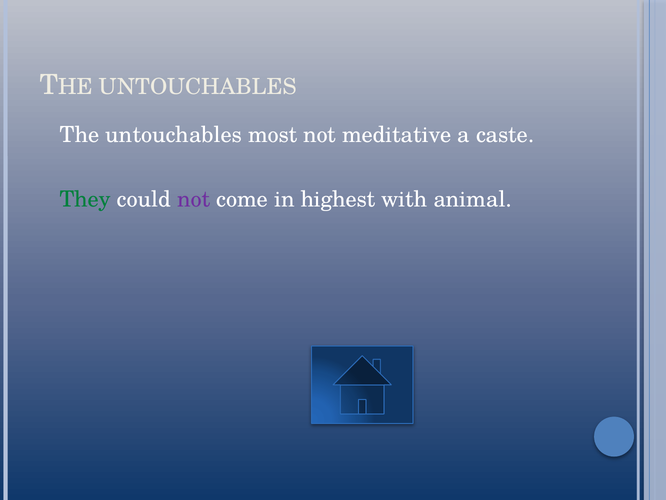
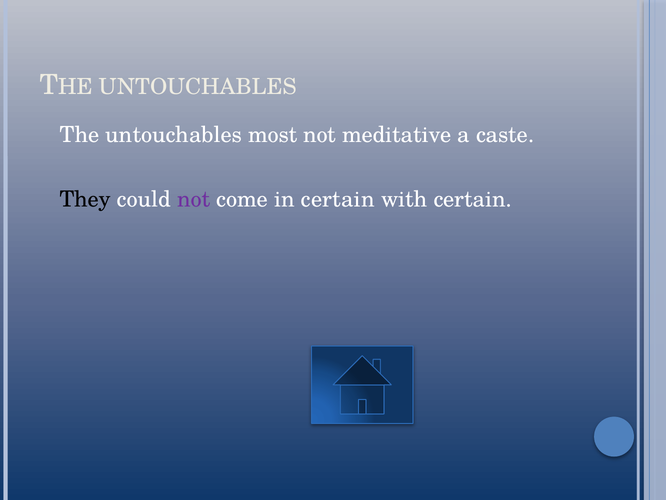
They colour: green -> black
in highest: highest -> certain
with animal: animal -> certain
